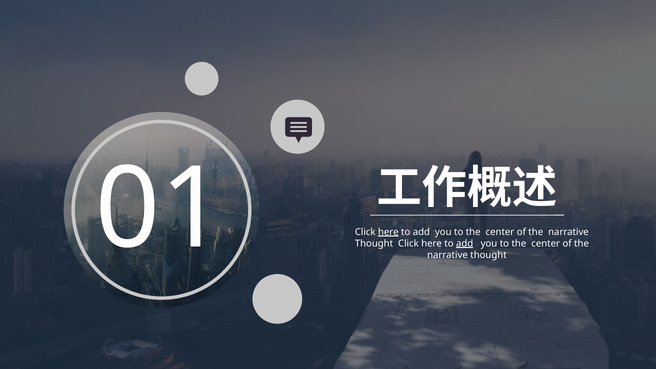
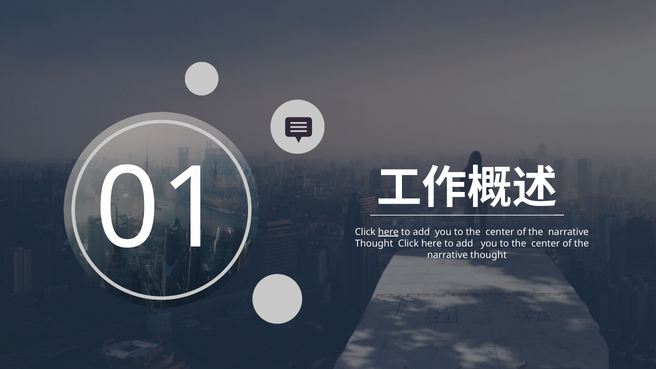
add at (465, 243) underline: present -> none
